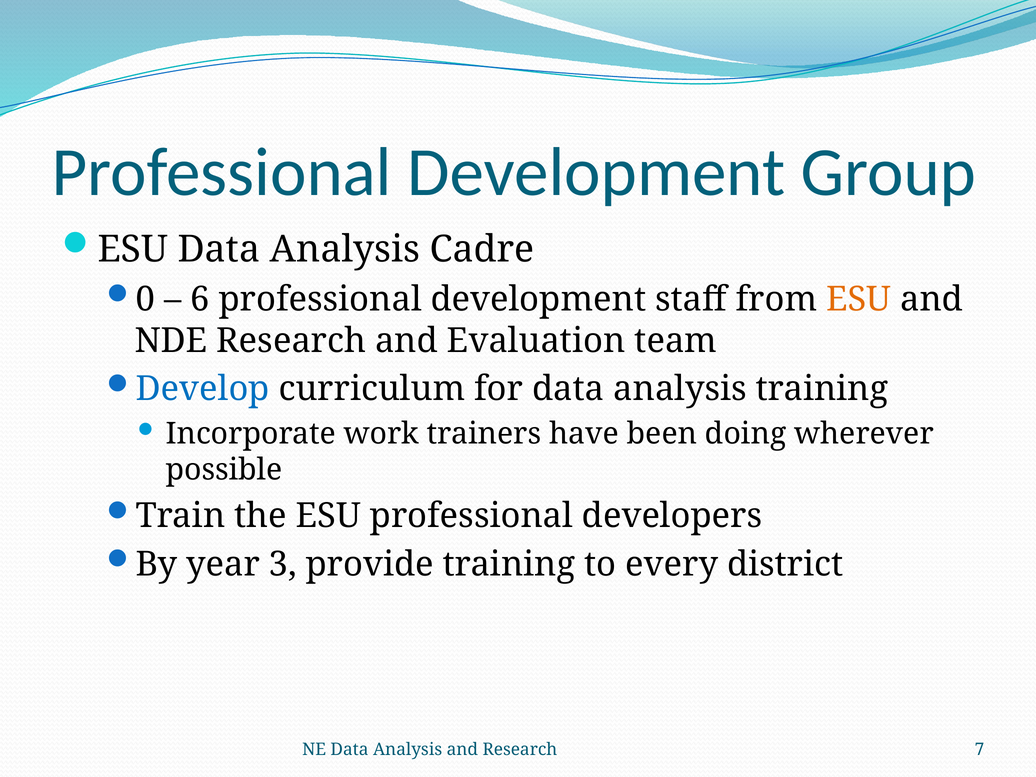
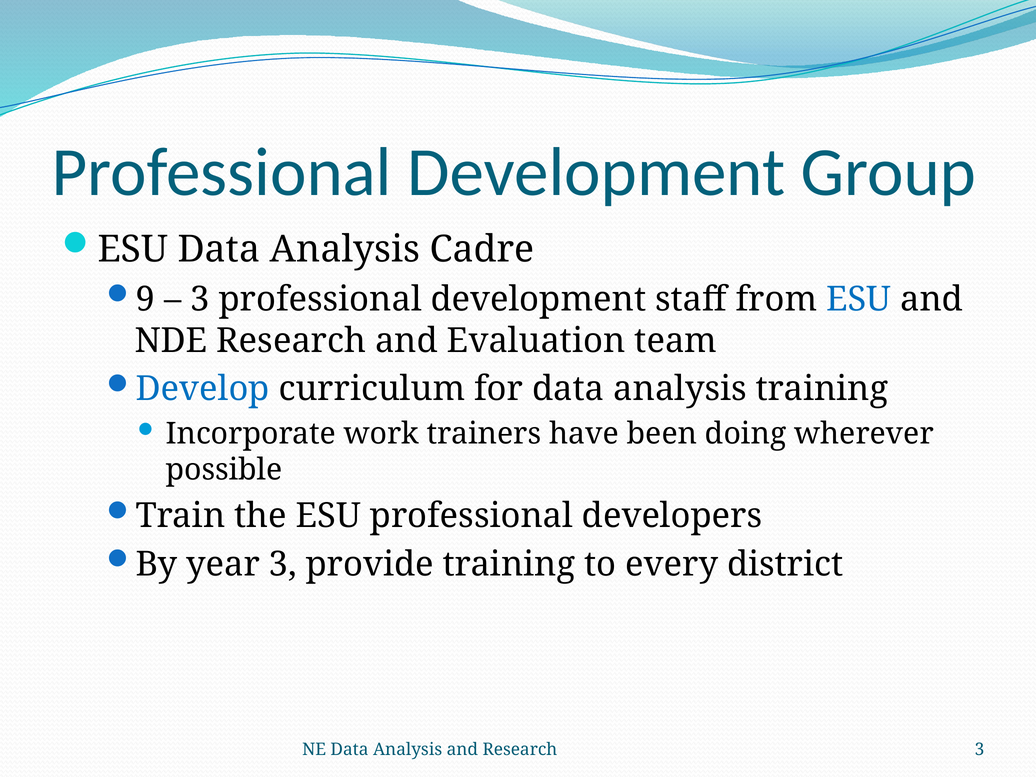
0: 0 -> 9
6 at (200, 299): 6 -> 3
ESU at (859, 299) colour: orange -> blue
Research 7: 7 -> 3
